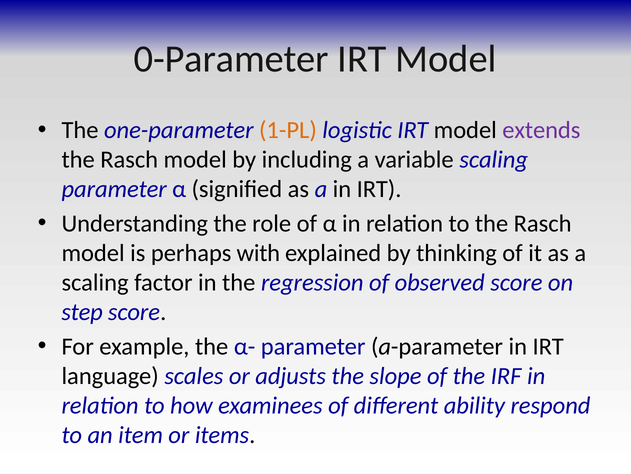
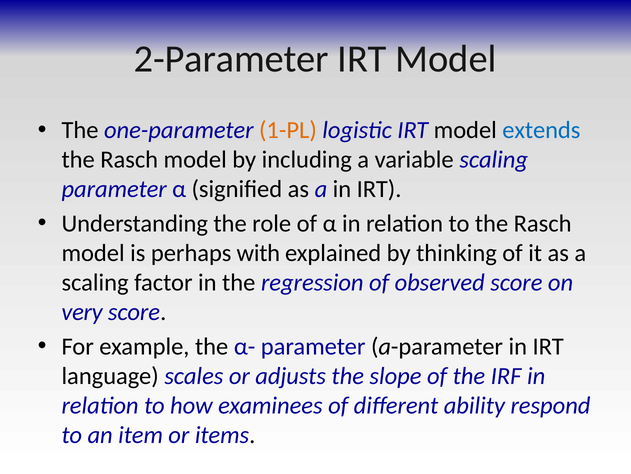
0-Parameter: 0-Parameter -> 2-Parameter
extends colour: purple -> blue
step: step -> very
